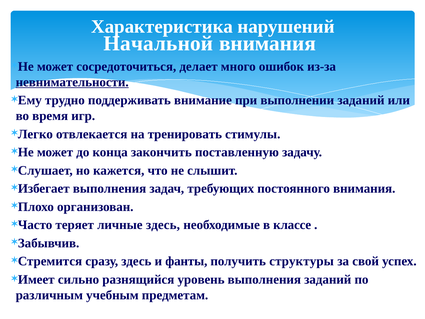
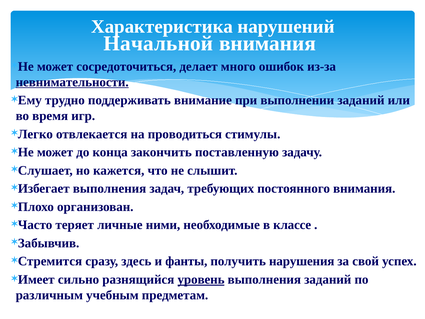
тренировать: тренировать -> проводиться
личные здесь: здесь -> ними
структуры: структуры -> нарушения
уровень underline: none -> present
